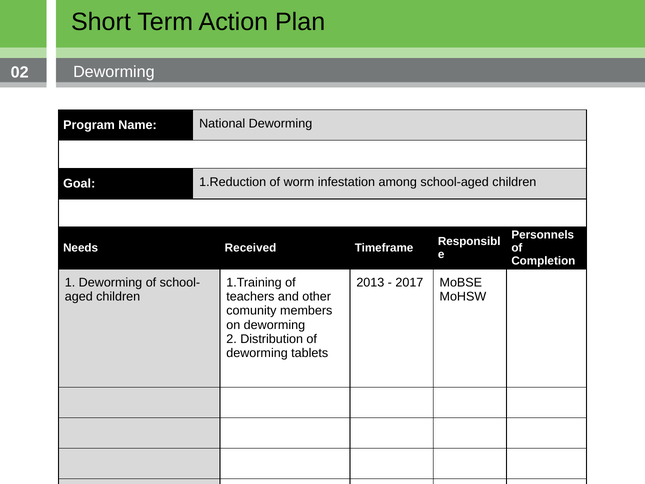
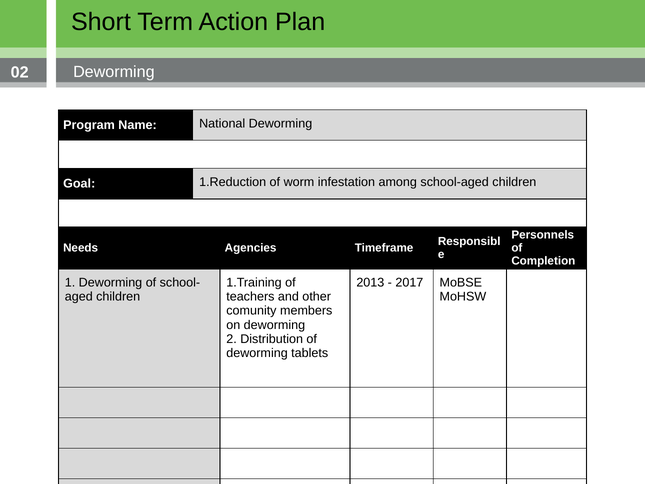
Received: Received -> Agencies
